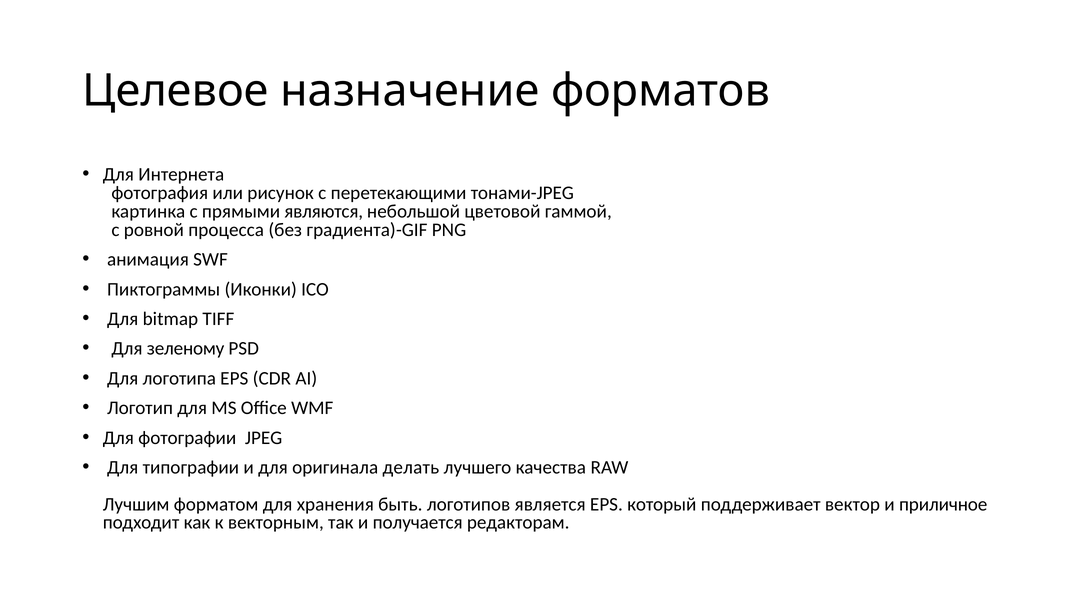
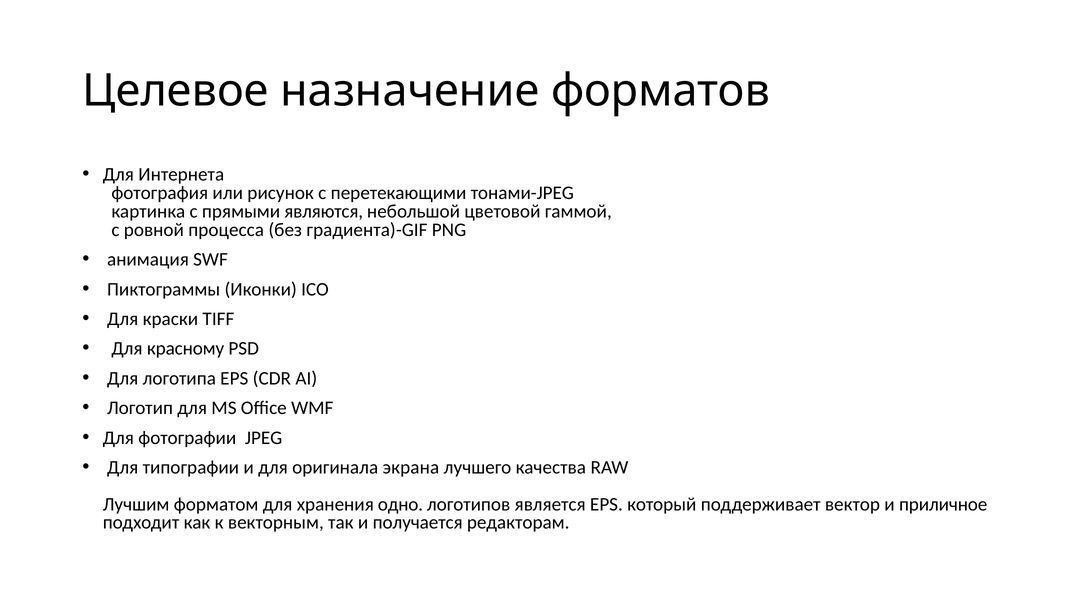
bitmap: bitmap -> краски
зеленому: зеленому -> красному
делать: делать -> экрана
быть: быть -> одно
